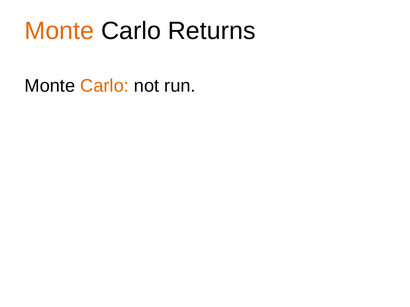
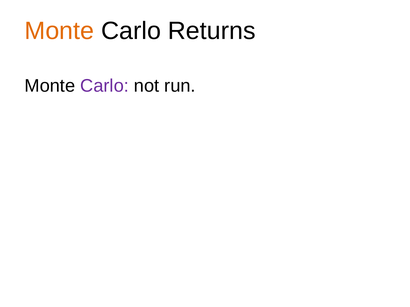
Carlo at (105, 86) colour: orange -> purple
